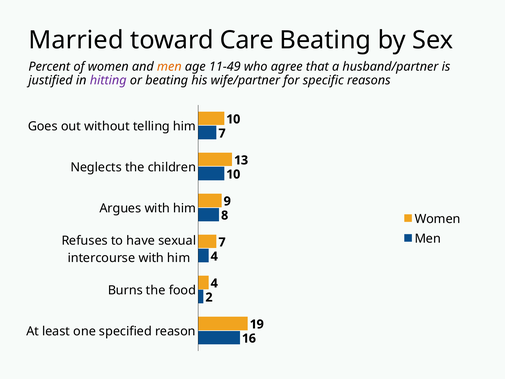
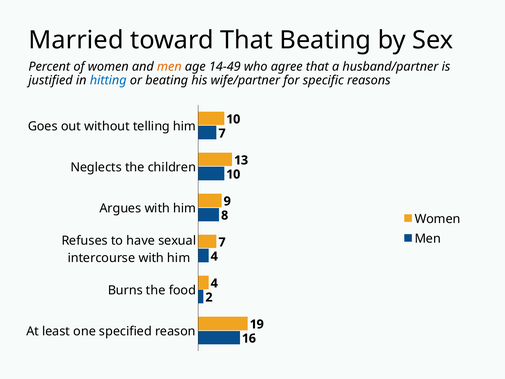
toward Care: Care -> That
11-49: 11-49 -> 14-49
hitting colour: purple -> blue
